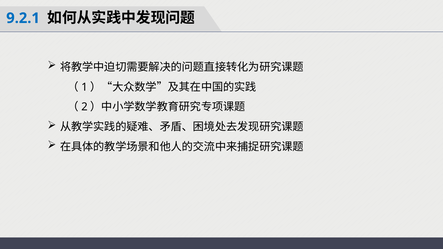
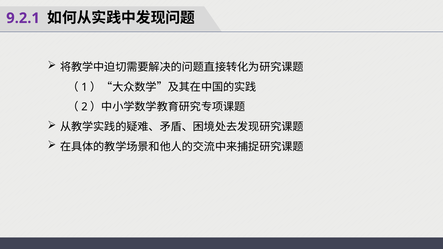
9.2.1 colour: blue -> purple
